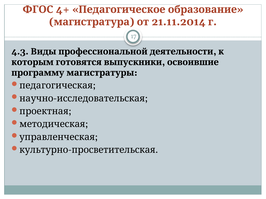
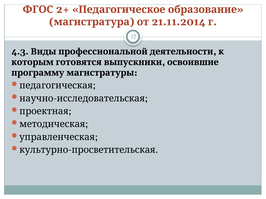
4+: 4+ -> 2+
